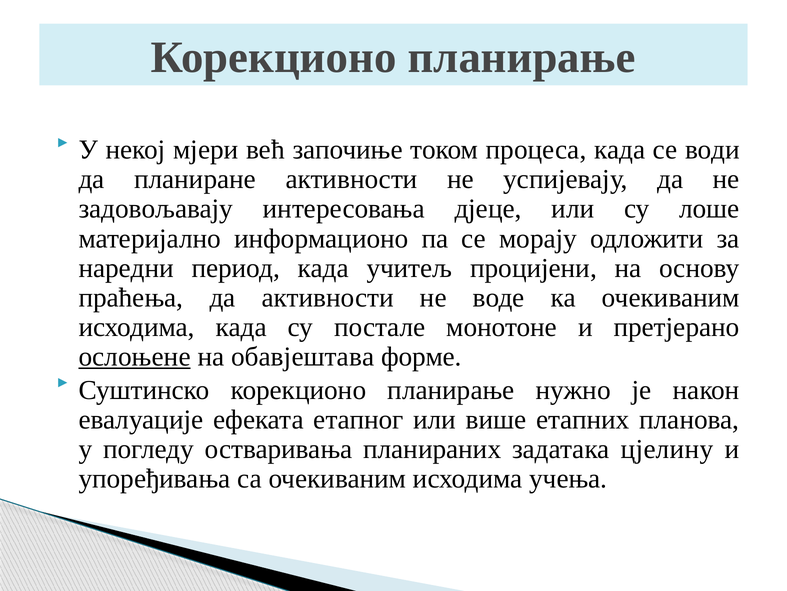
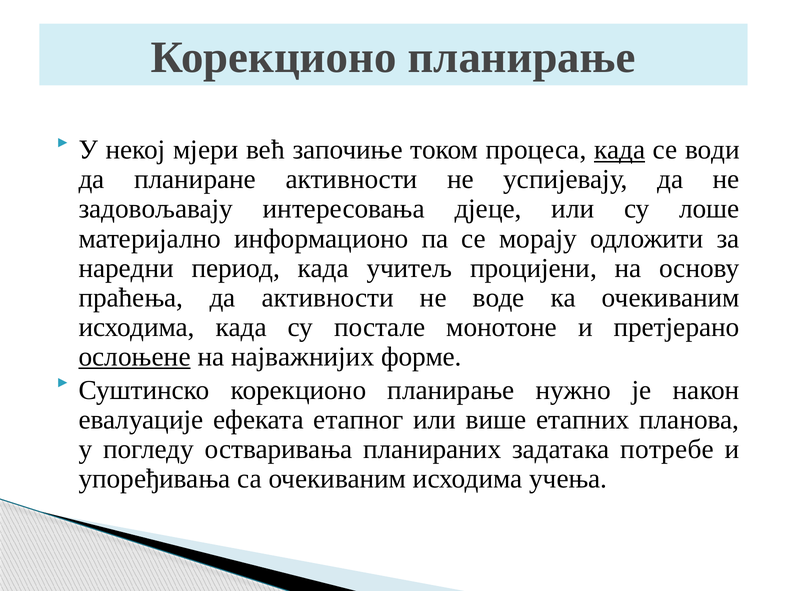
када at (620, 150) underline: none -> present
обавјештава: обавјештава -> најважнијих
цјелину: цјелину -> потребе
